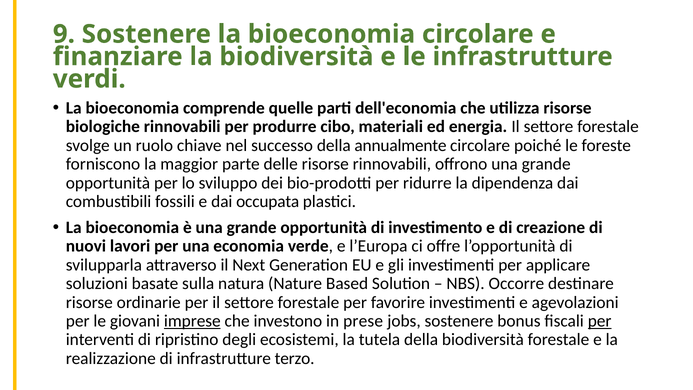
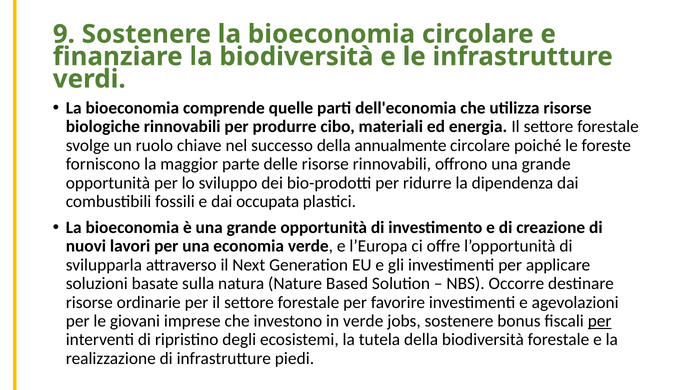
imprese underline: present -> none
in prese: prese -> verde
terzo: terzo -> piedi
